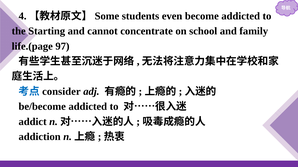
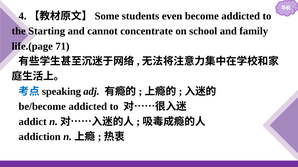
97: 97 -> 71
consider: consider -> speaking
